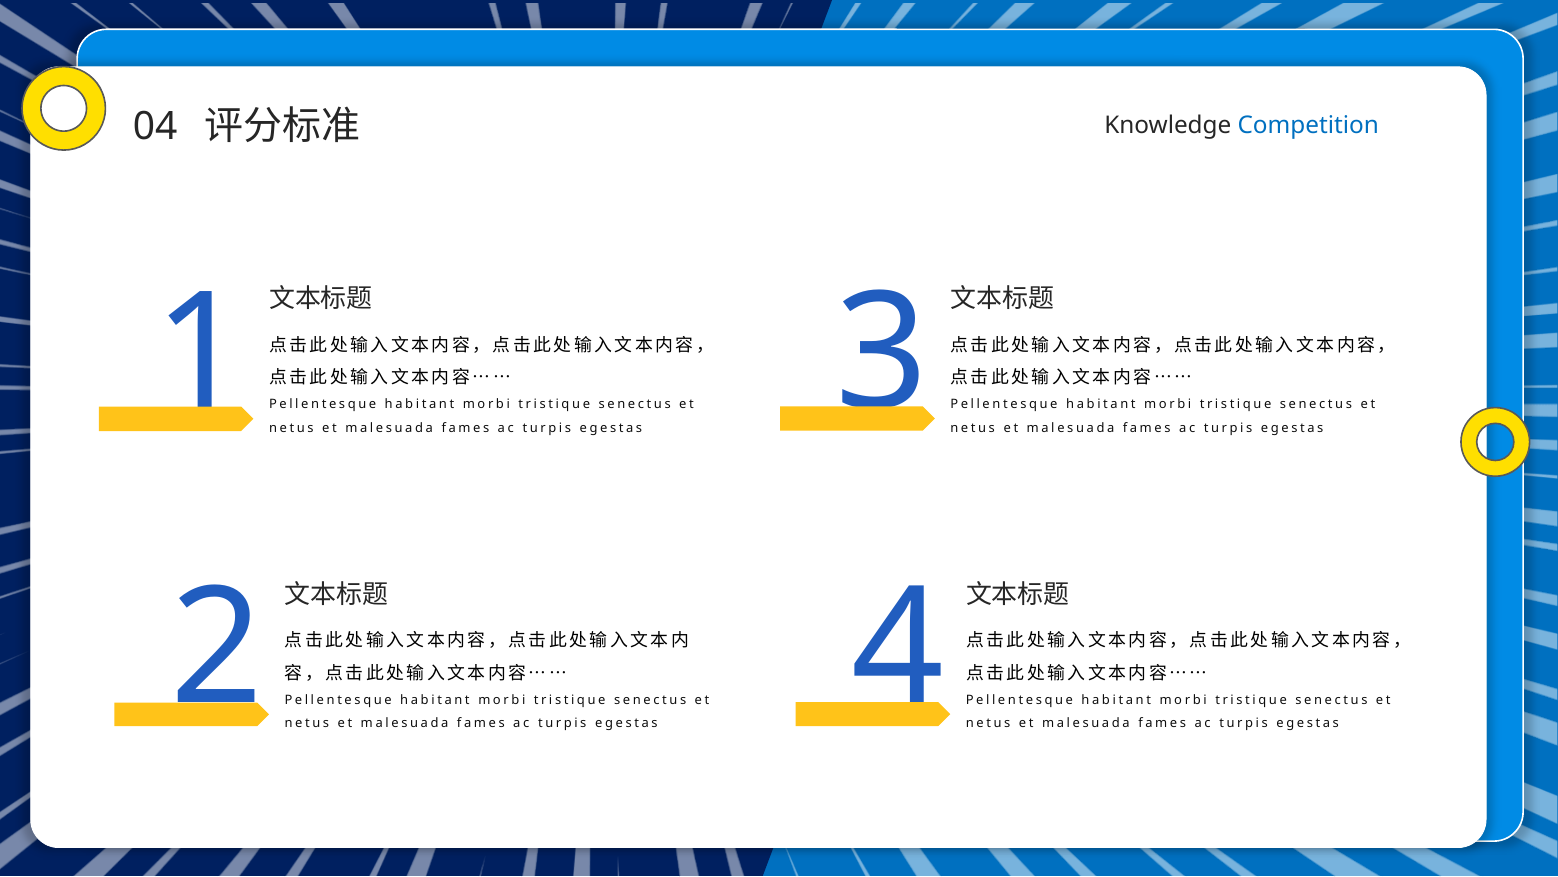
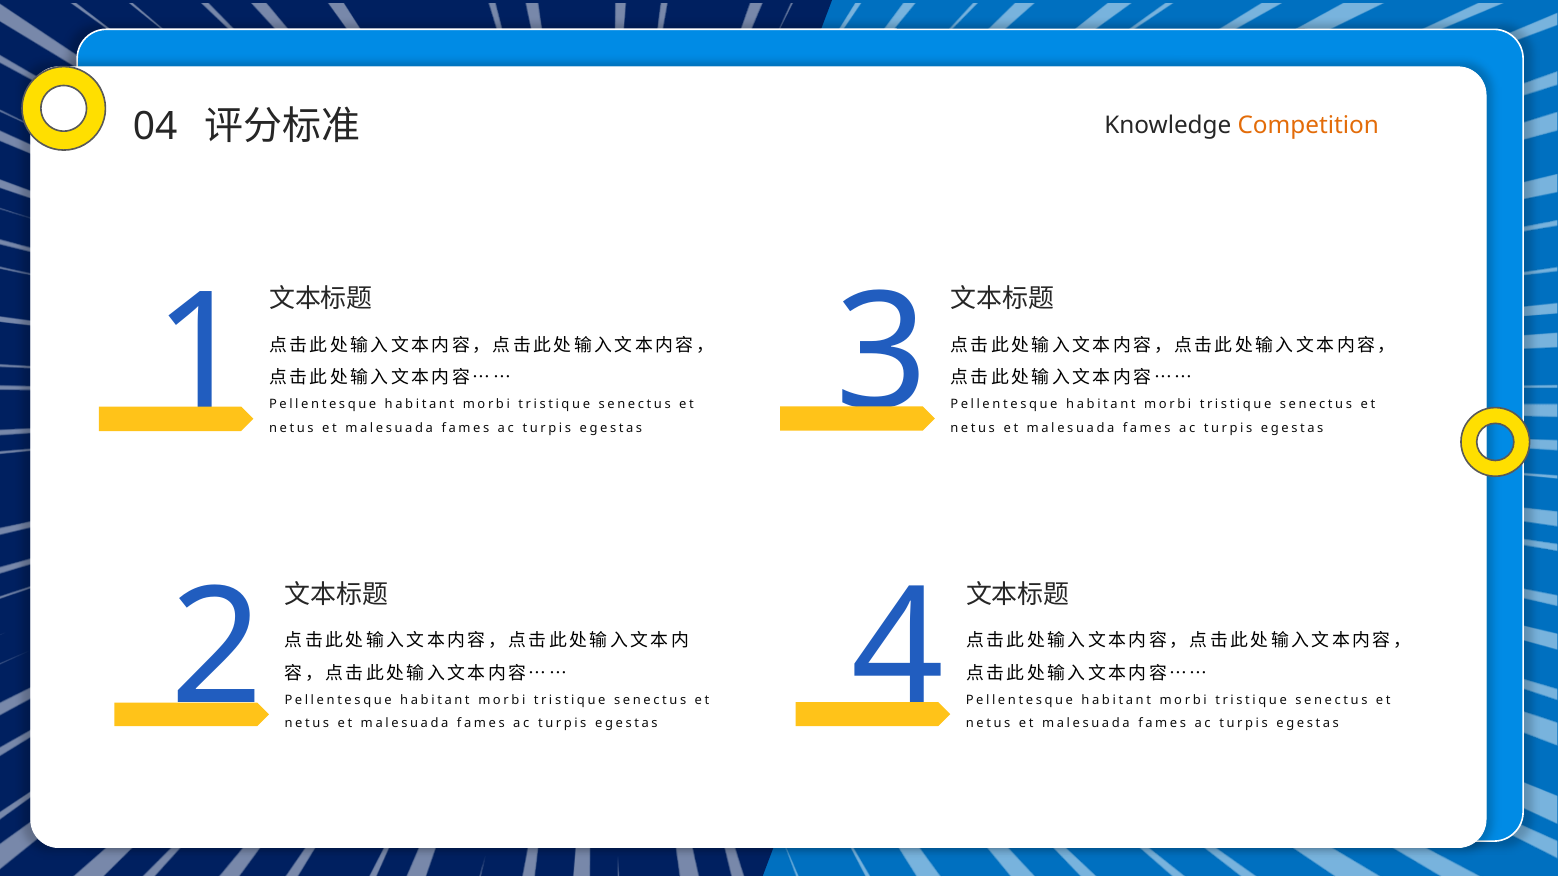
Competition colour: blue -> orange
